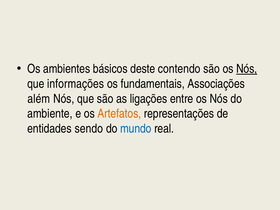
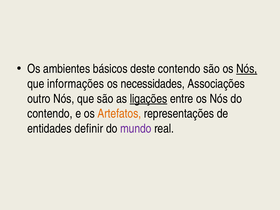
fundamentais: fundamentais -> necessidades
além: além -> outro
ligações underline: none -> present
ambiente at (50, 114): ambiente -> contendo
sendo: sendo -> definir
mundo colour: blue -> purple
